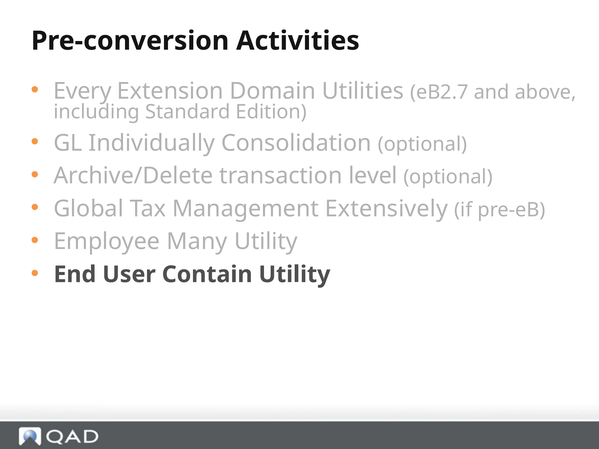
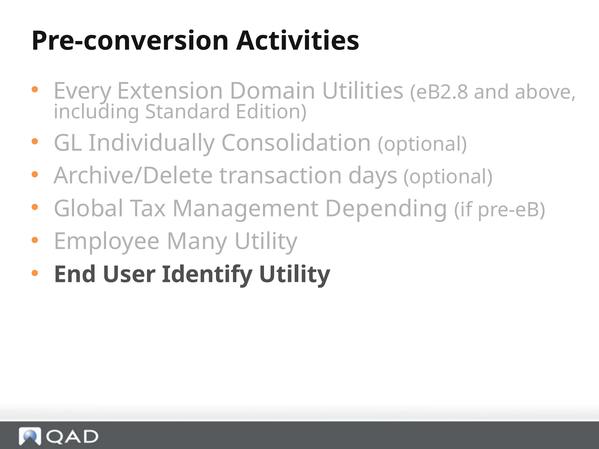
eB2.7: eB2.7 -> eB2.8
level: level -> days
Extensively: Extensively -> Depending
Contain: Contain -> Identify
